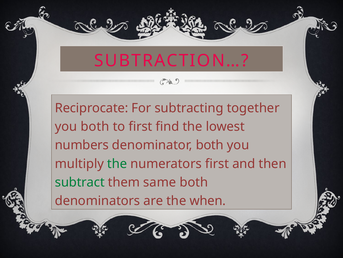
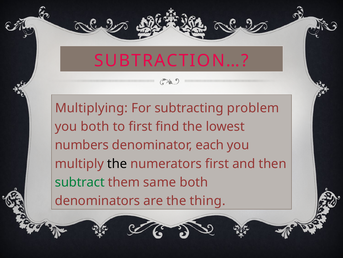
Reciprocate: Reciprocate -> Multiplying
together: together -> problem
denominator both: both -> each
the at (117, 163) colour: green -> black
when: when -> thing
